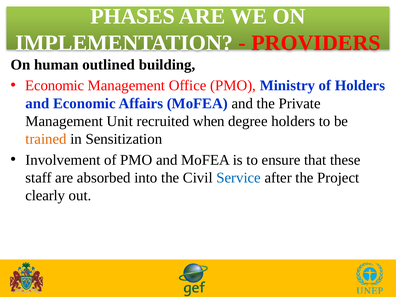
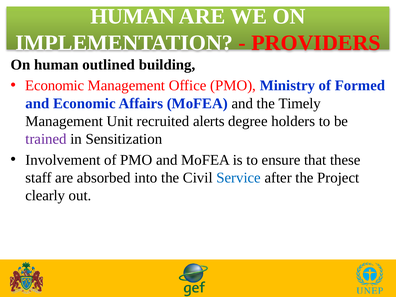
PHASES at (133, 16): PHASES -> HUMAN
of Holders: Holders -> Formed
Private: Private -> Timely
when: when -> alerts
trained colour: orange -> purple
